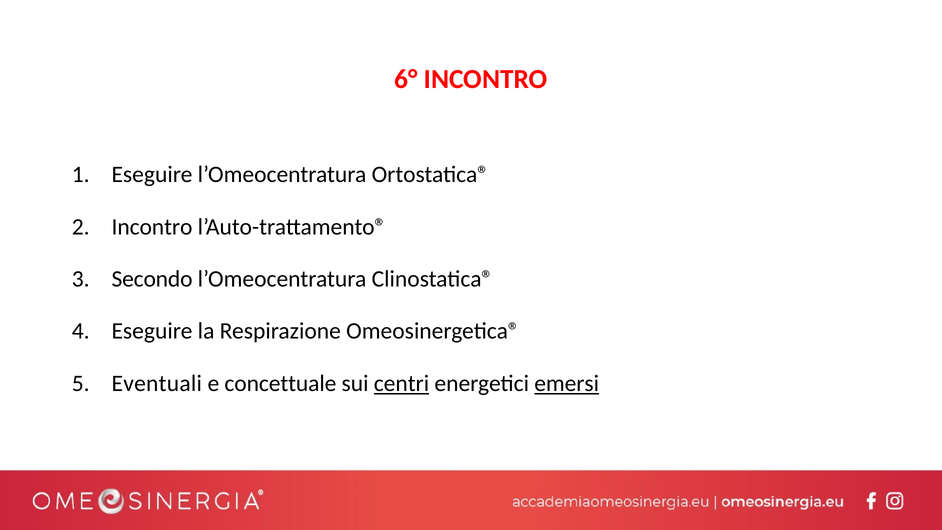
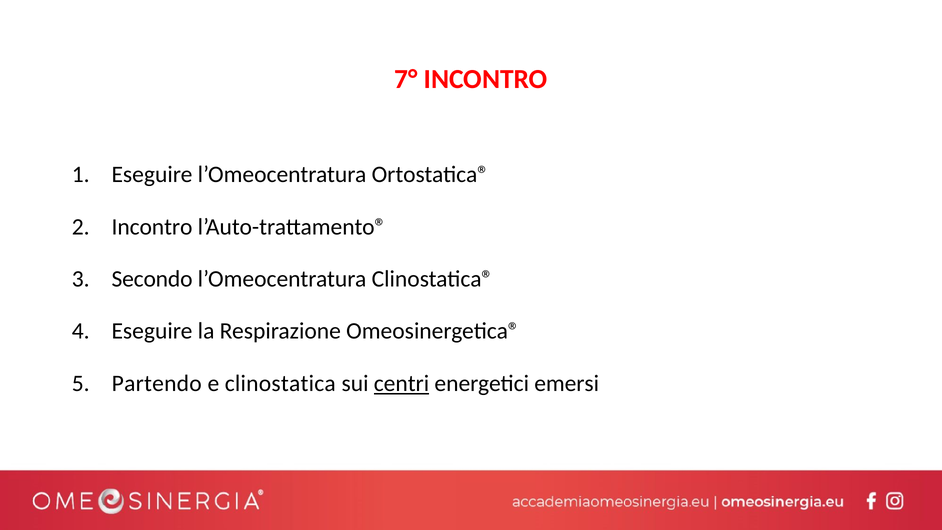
6°: 6° -> 7°
Eventuali: Eventuali -> Partendo
concettuale: concettuale -> clinostatica
emersi underline: present -> none
